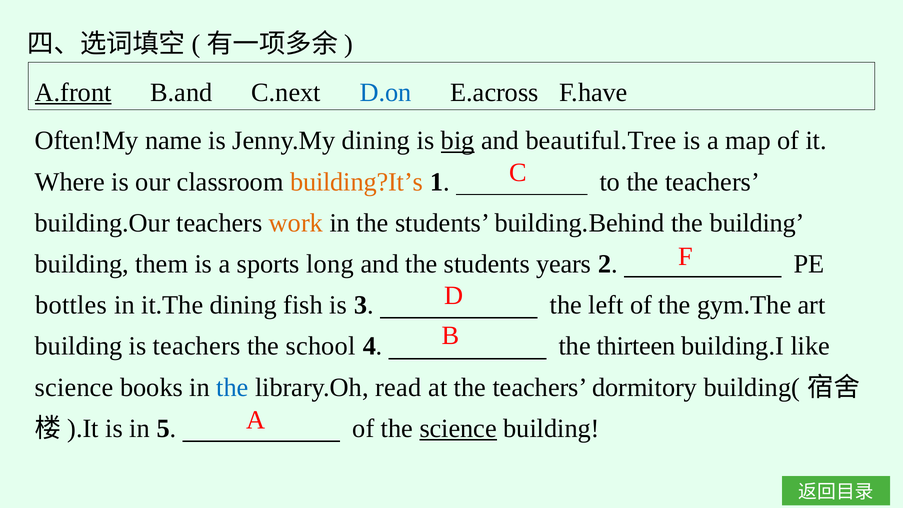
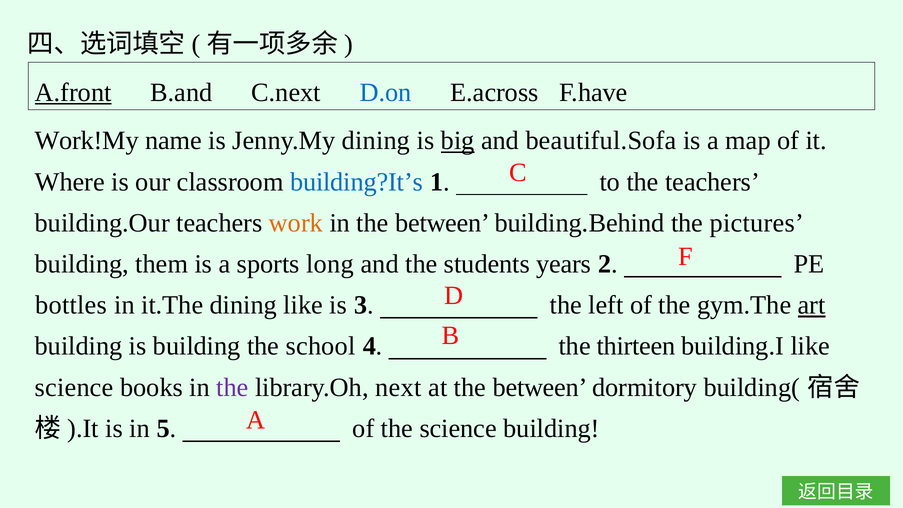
Often!My: Often!My -> Work!My
beautiful.Tree: beautiful.Tree -> beautiful.Sofa
building?It’s colour: orange -> blue
in the students: students -> between
the building: building -> pictures
dining fish: fish -> like
art underline: none -> present
is teachers: teachers -> building
the at (232, 387) colour: blue -> purple
read: read -> next
at the teachers: teachers -> between
science at (458, 428) underline: present -> none
